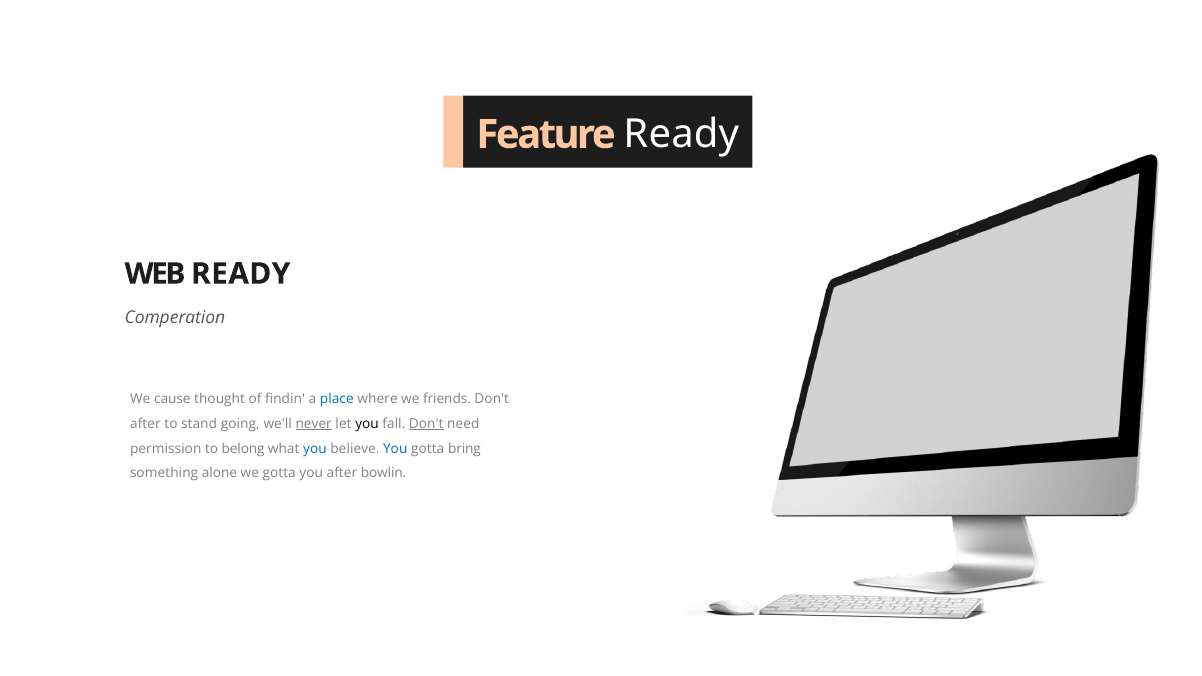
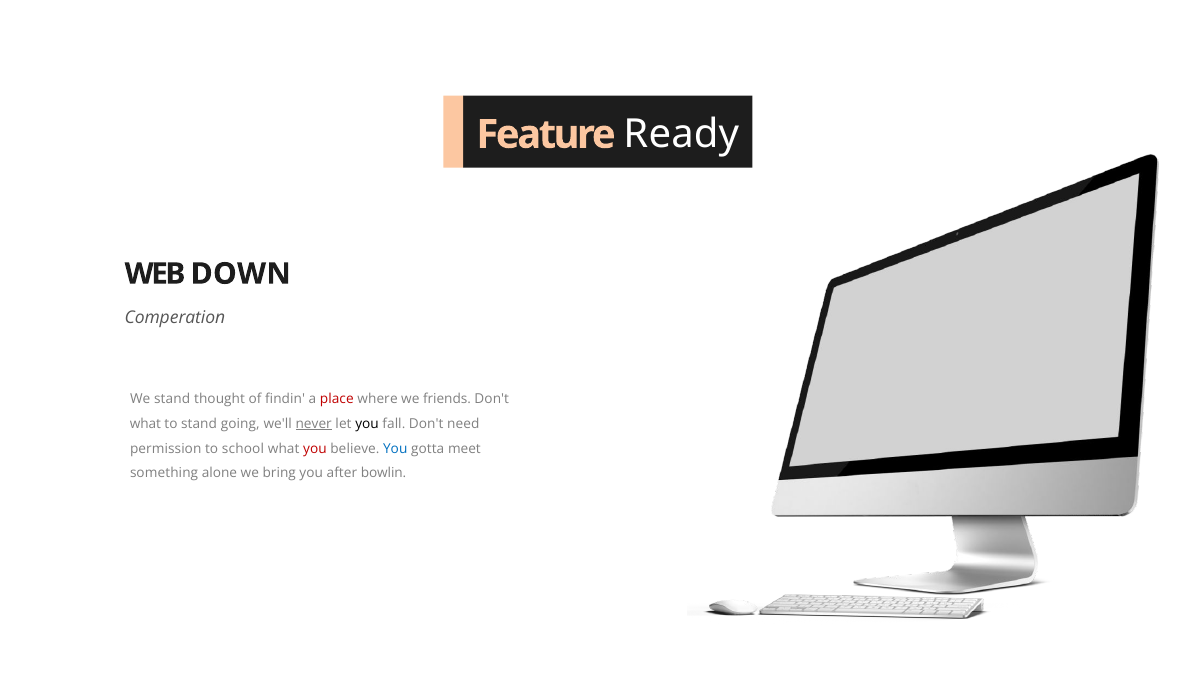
WEB READY: READY -> DOWN
We cause: cause -> stand
place colour: blue -> red
after at (145, 424): after -> what
Don't at (426, 424) underline: present -> none
belong: belong -> school
you at (315, 449) colour: blue -> red
bring: bring -> meet
we gotta: gotta -> bring
